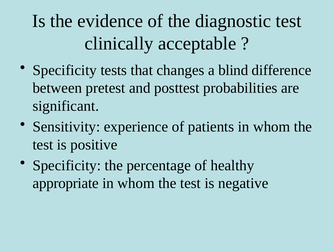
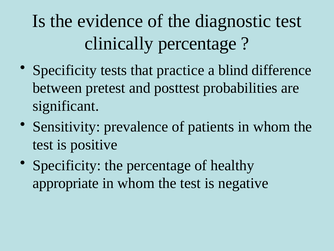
clinically acceptable: acceptable -> percentage
changes: changes -> practice
experience: experience -> prevalence
